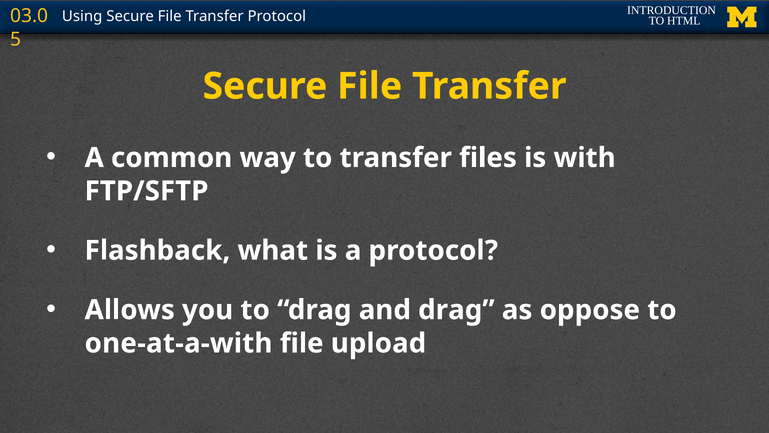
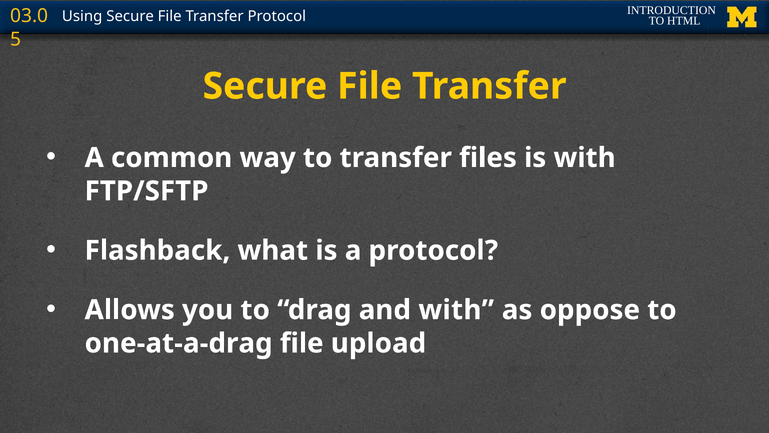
and drag: drag -> with
one-at-a-with: one-at-a-with -> one-at-a-drag
